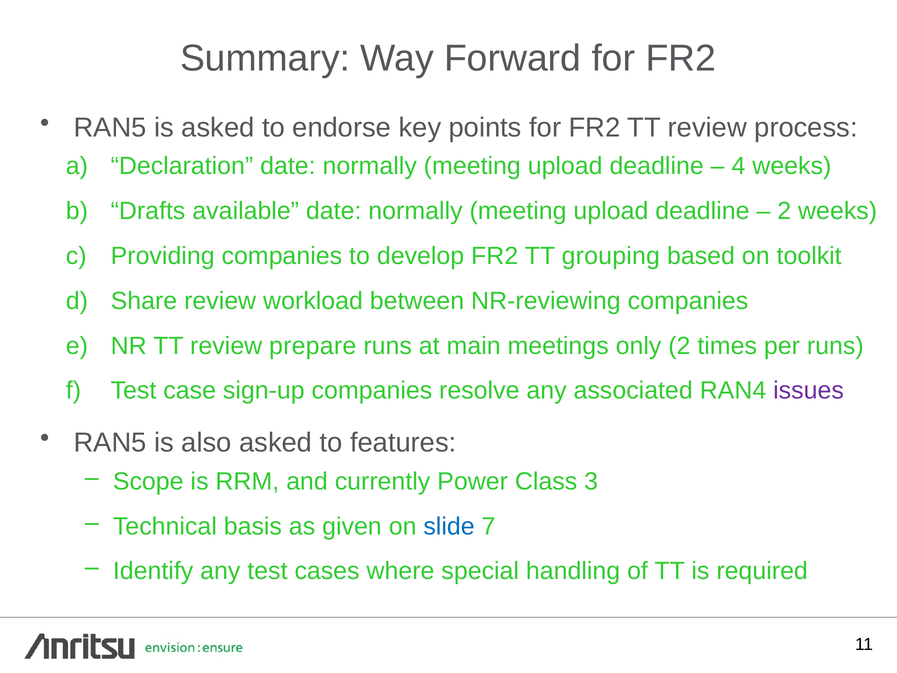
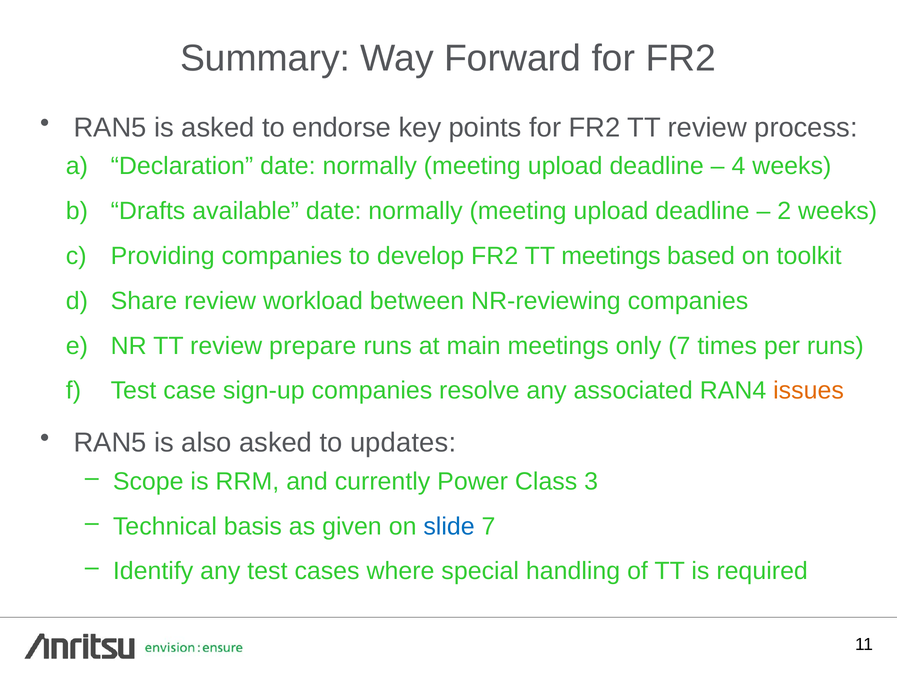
TT grouping: grouping -> meetings
only 2: 2 -> 7
issues colour: purple -> orange
features: features -> updates
